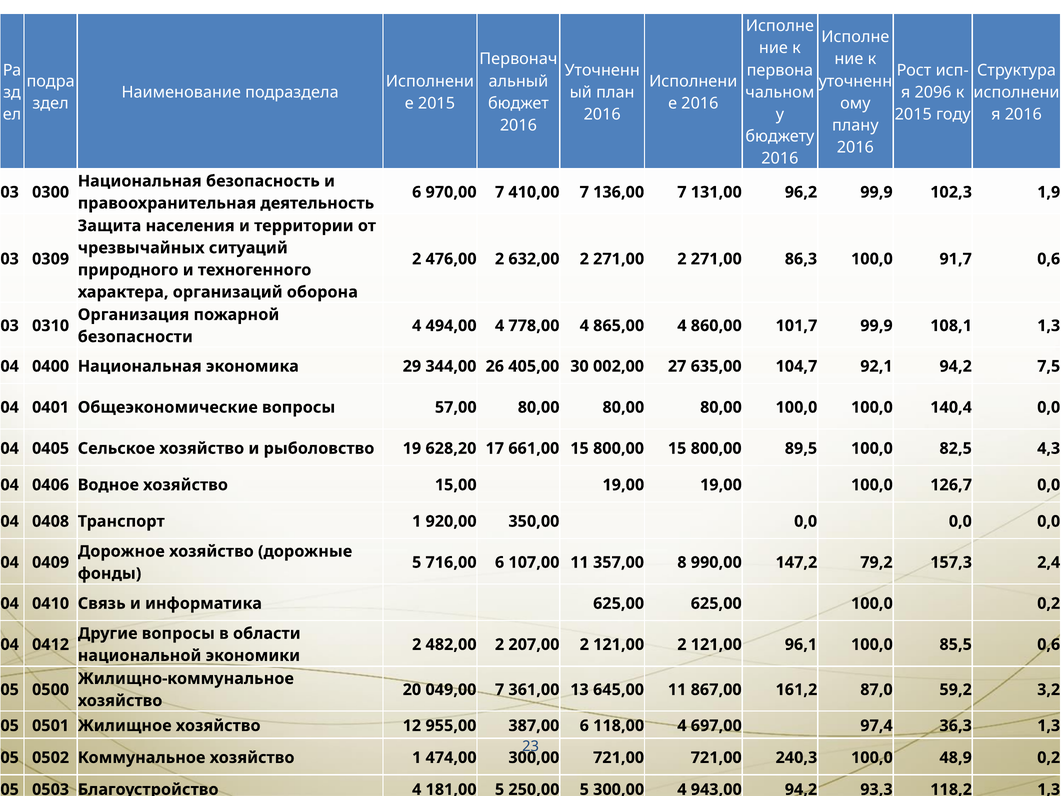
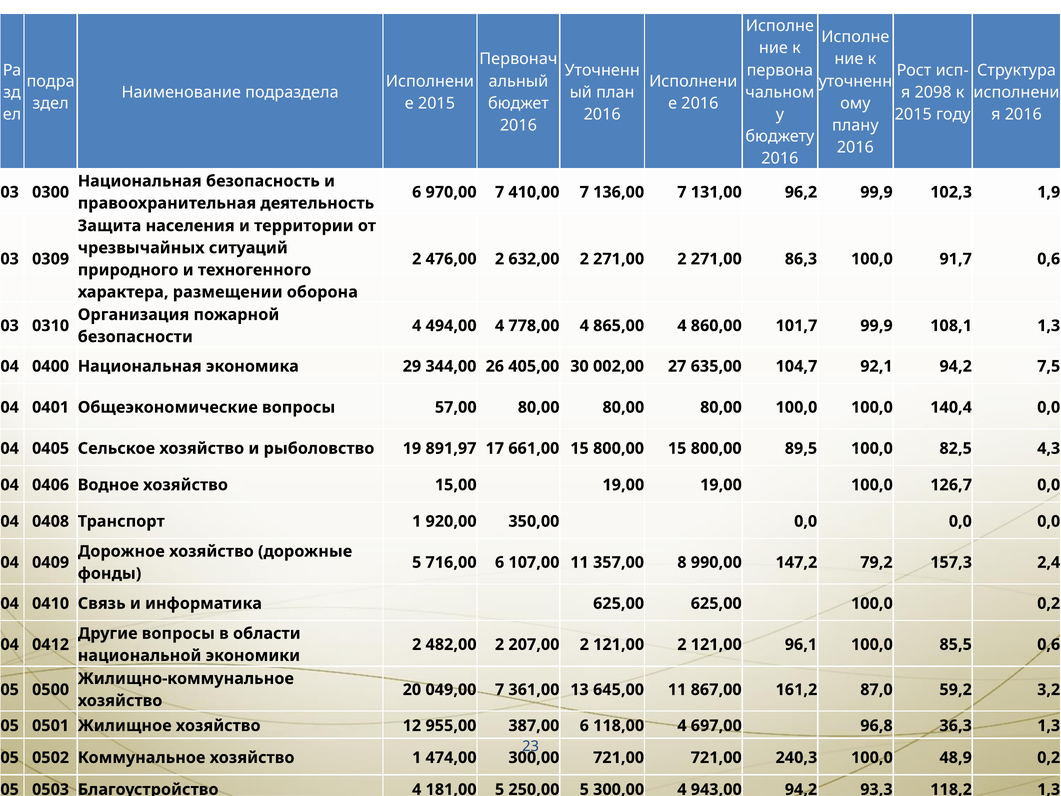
2096: 2096 -> 2098
организаций: организаций -> размещении
628,20: 628,20 -> 891,97
97,4: 97,4 -> 96,8
